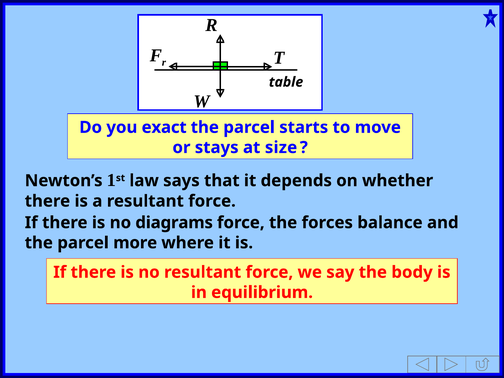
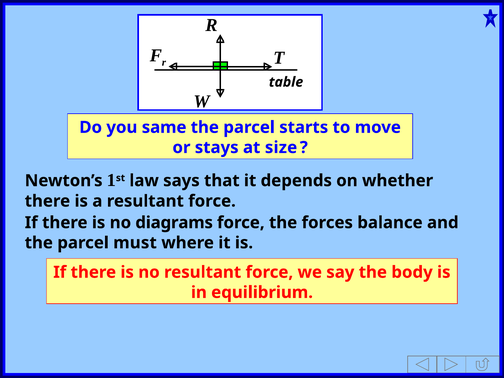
exact: exact -> same
more: more -> must
